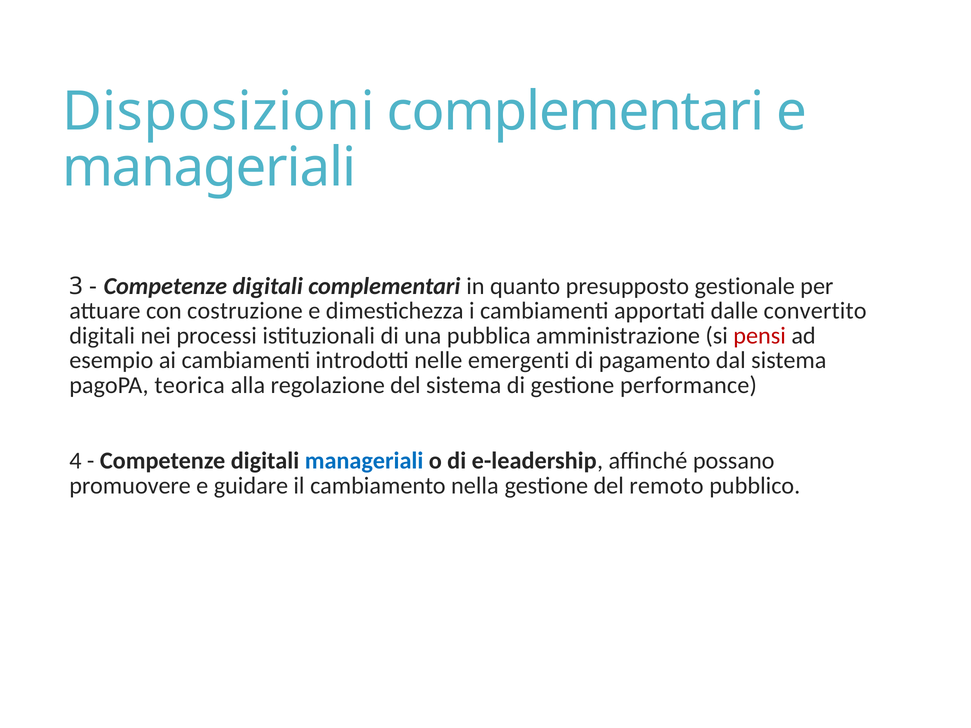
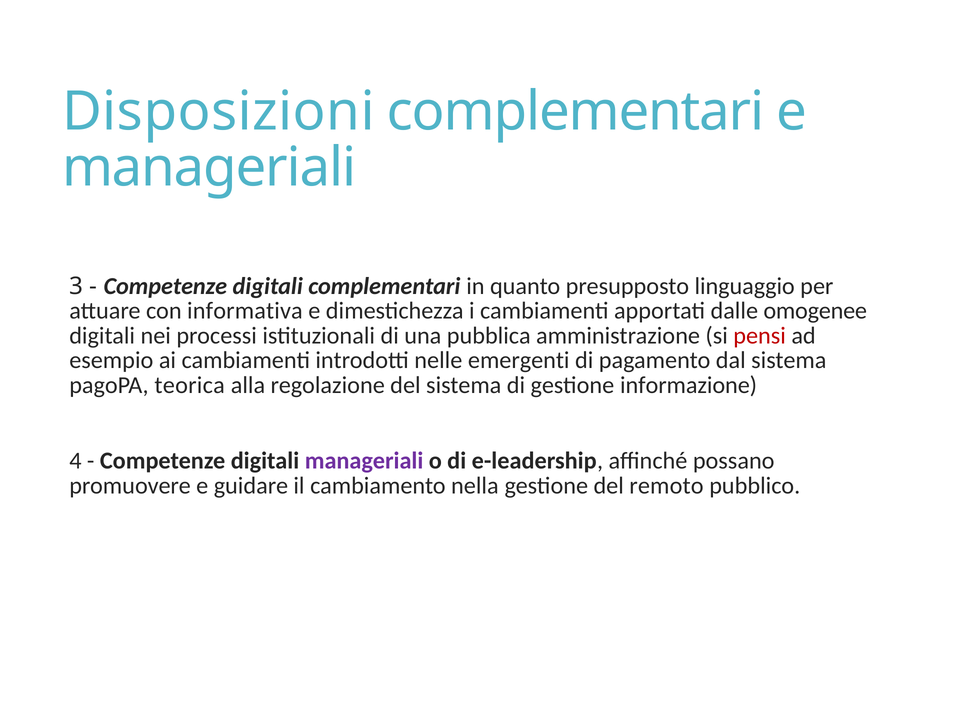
gestionale: gestionale -> linguaggio
costruzione: costruzione -> informativa
convertito: convertito -> omogenee
performance: performance -> informazione
manageriali at (364, 461) colour: blue -> purple
